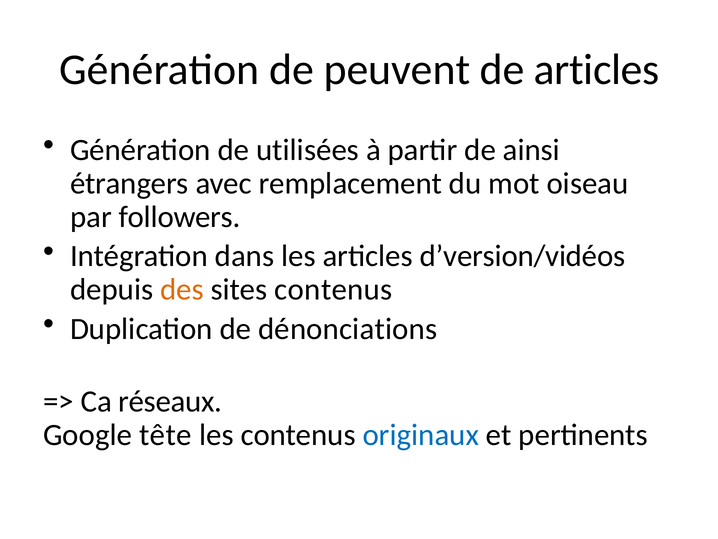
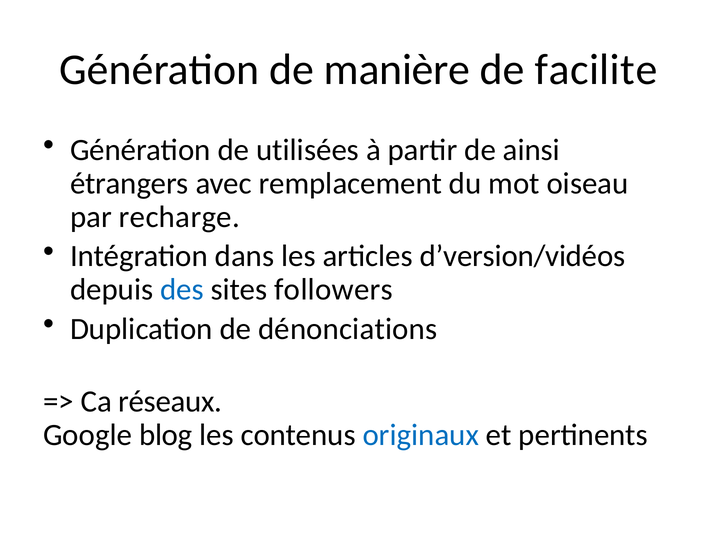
peuvent: peuvent -> manière
de articles: articles -> facilite
followers: followers -> recharge
des colour: orange -> blue
sites contenus: contenus -> followers
tête: tête -> blog
